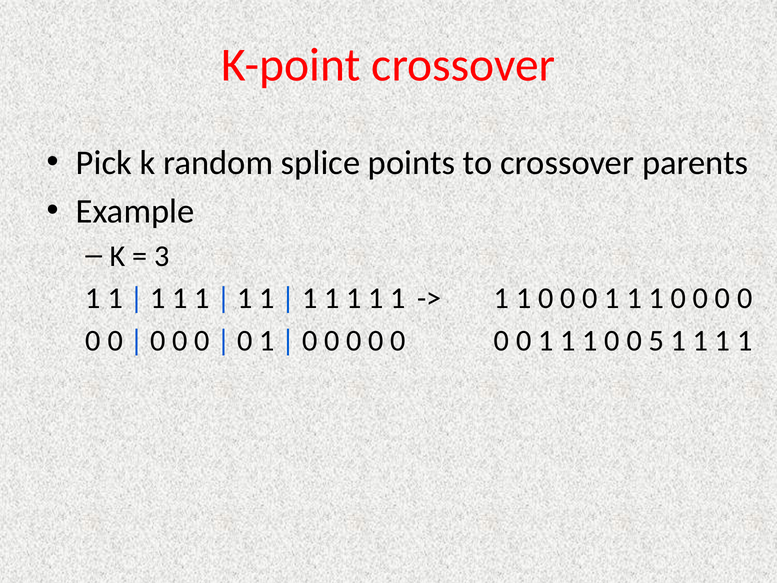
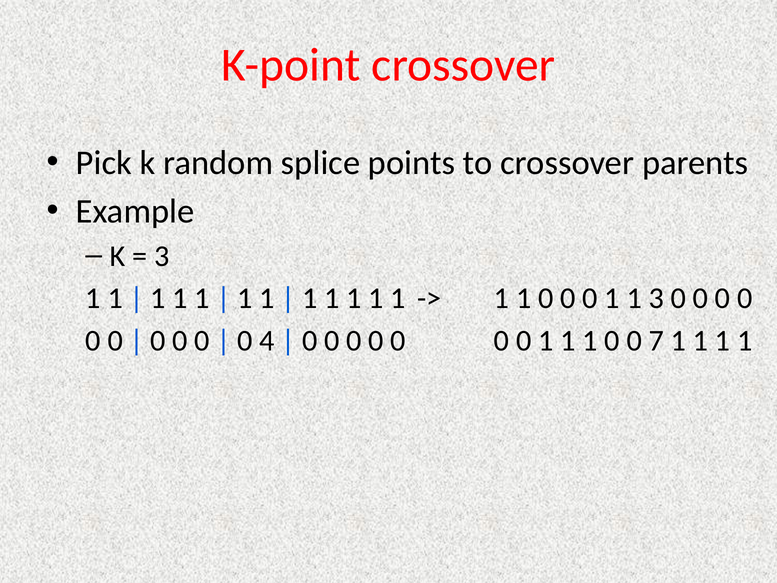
1 at (656, 298): 1 -> 3
1 at (267, 341): 1 -> 4
5: 5 -> 7
